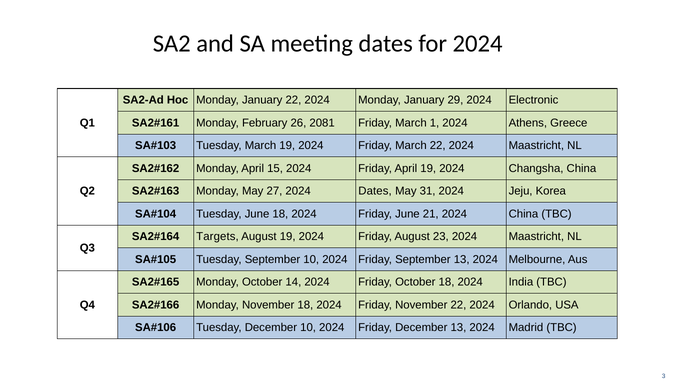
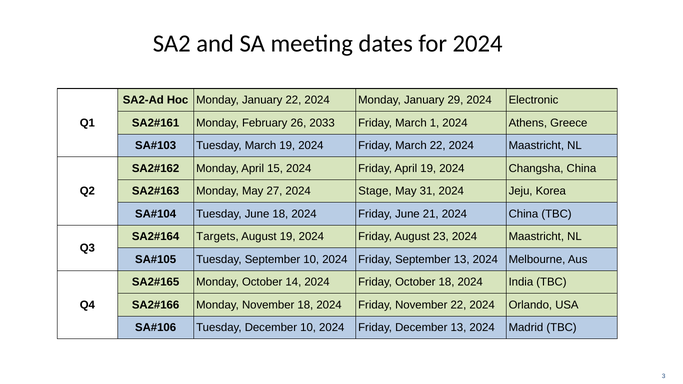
2081: 2081 -> 2033
2024 Dates: Dates -> Stage
